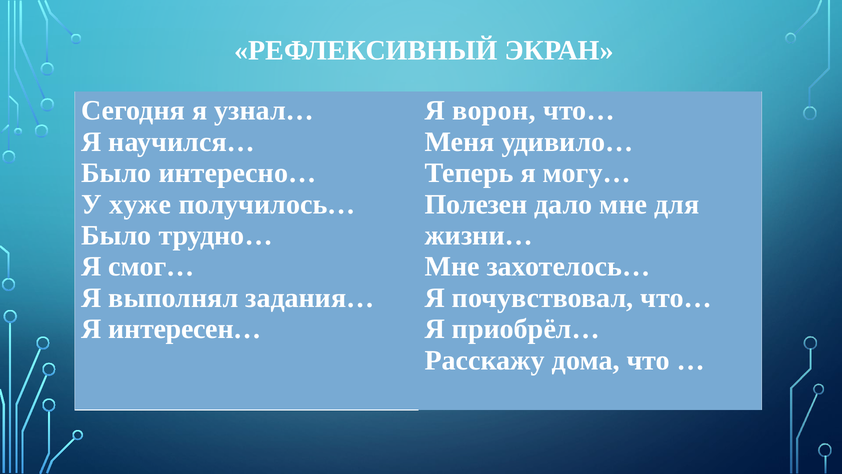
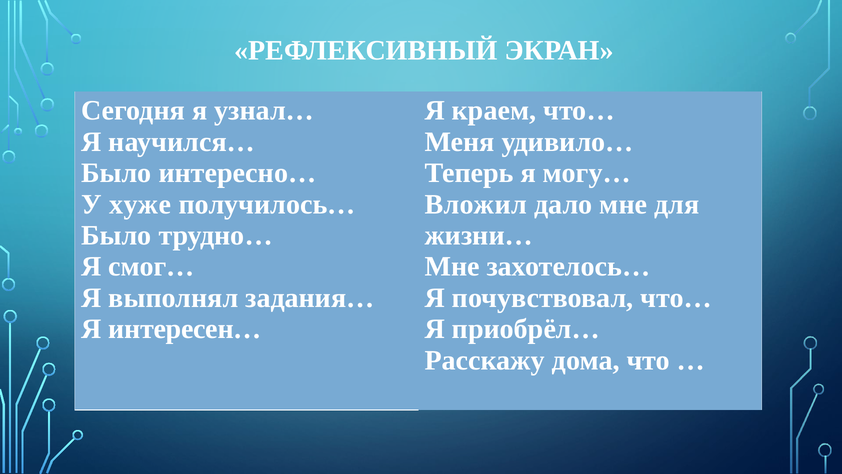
ворон: ворон -> краем
Полезен: Полезен -> Вложил
